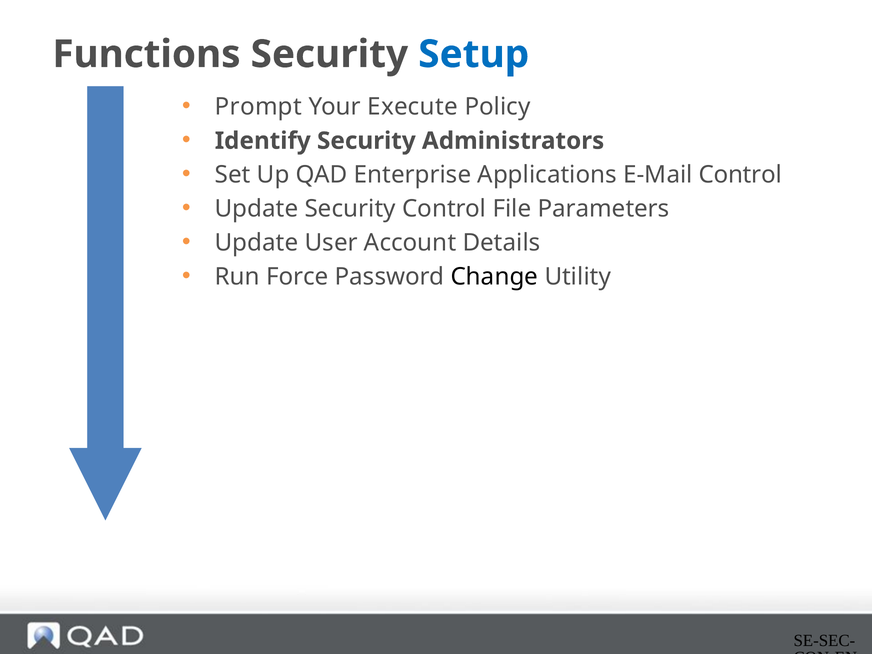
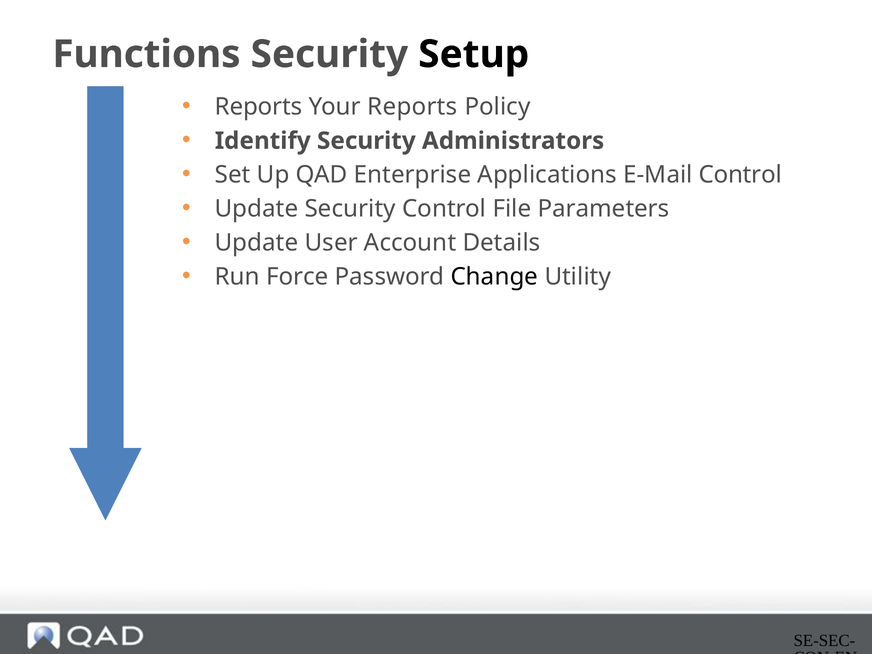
Setup colour: blue -> black
Prompt at (258, 107): Prompt -> Reports
Your Execute: Execute -> Reports
